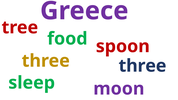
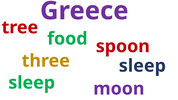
three three: three -> sleep
